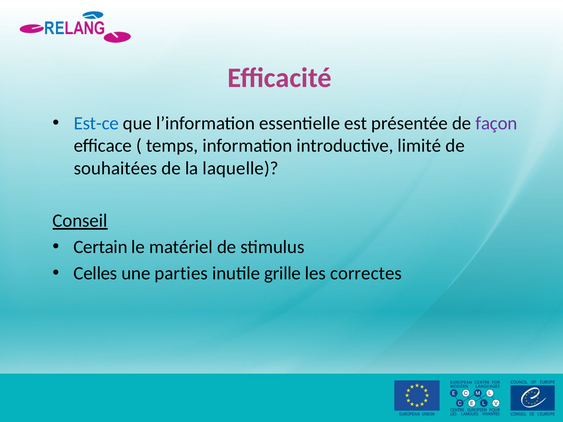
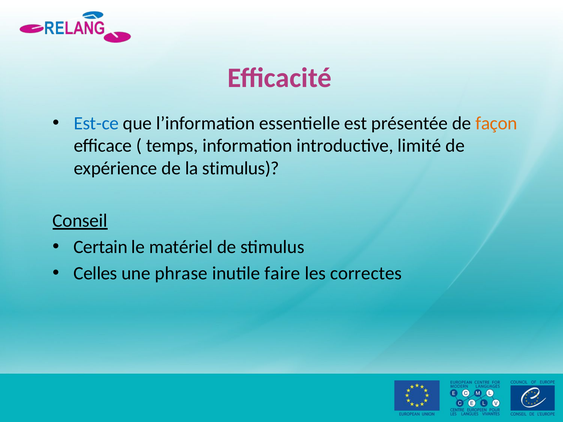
façon colour: purple -> orange
souhaitées: souhaitées -> expérience
la laquelle: laquelle -> stimulus
parties: parties -> phrase
grille: grille -> faire
